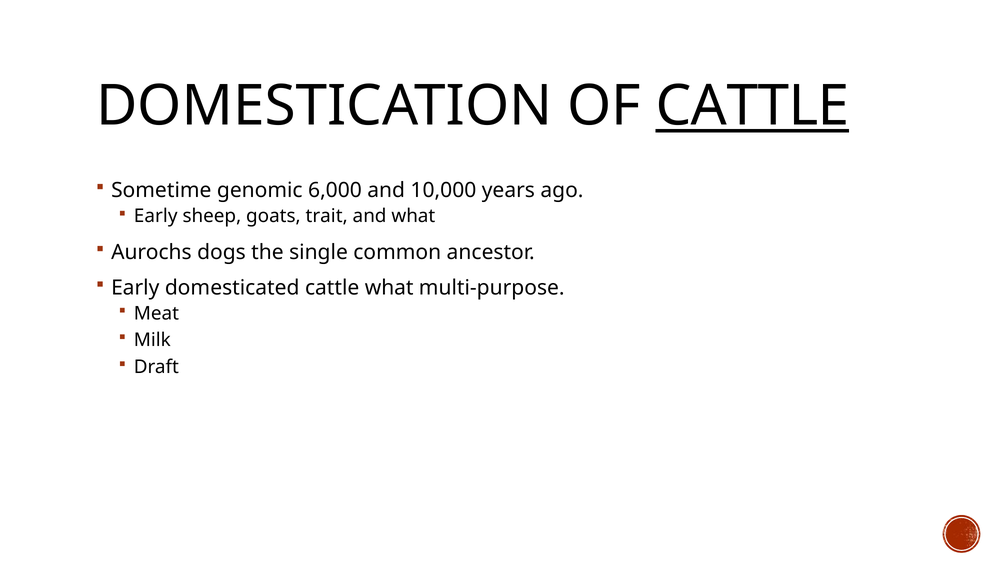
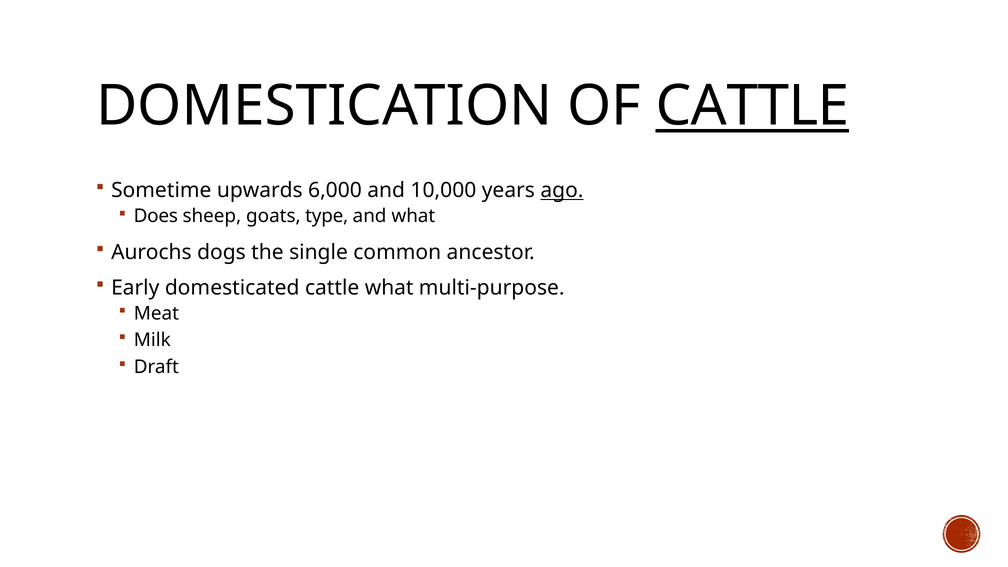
genomic: genomic -> upwards
ago underline: none -> present
Early at (156, 216): Early -> Does
trait: trait -> type
